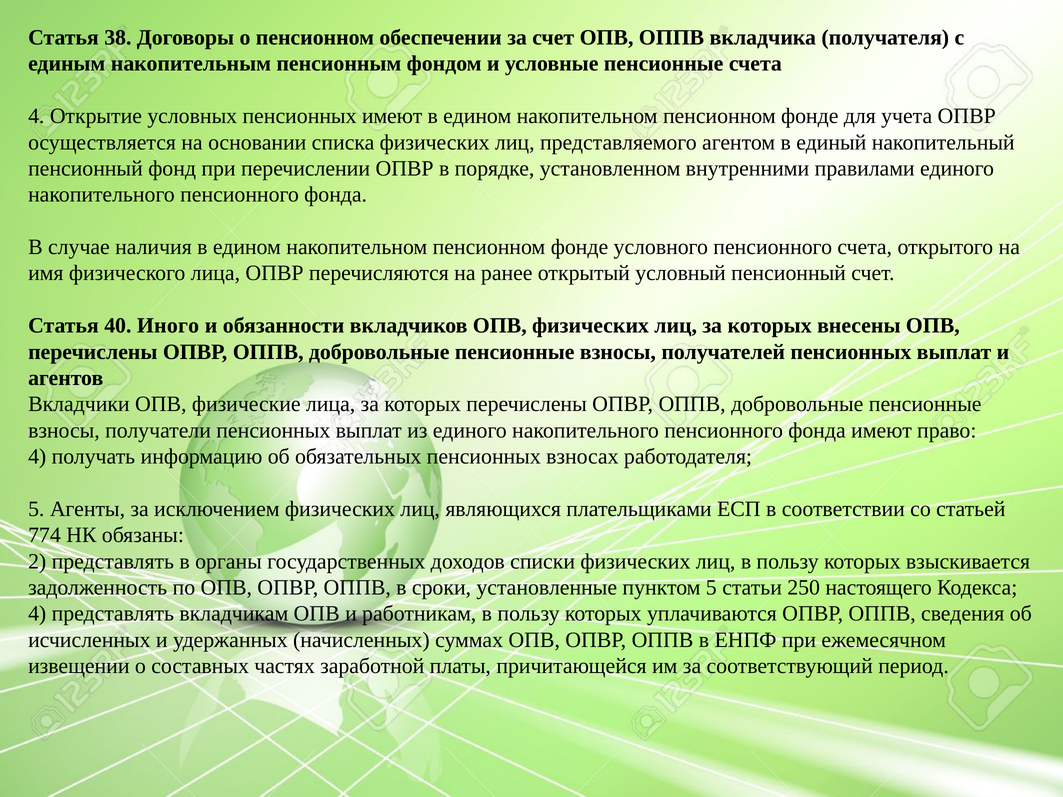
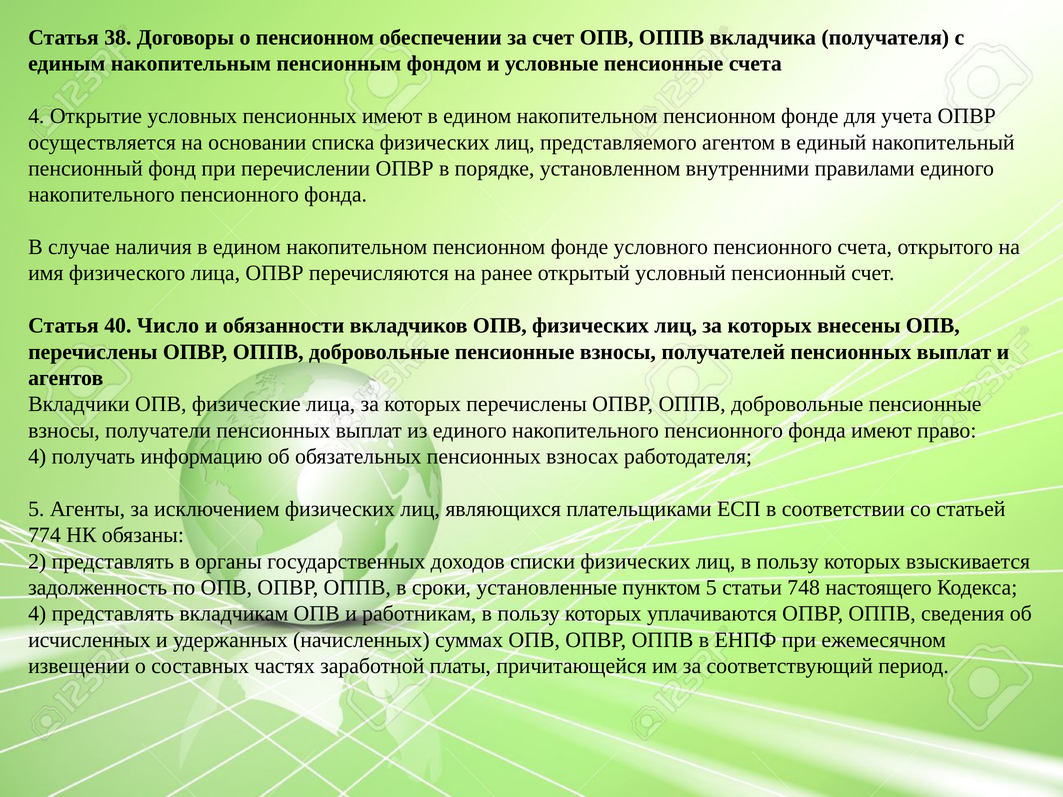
Иного: Иного -> Число
250: 250 -> 748
